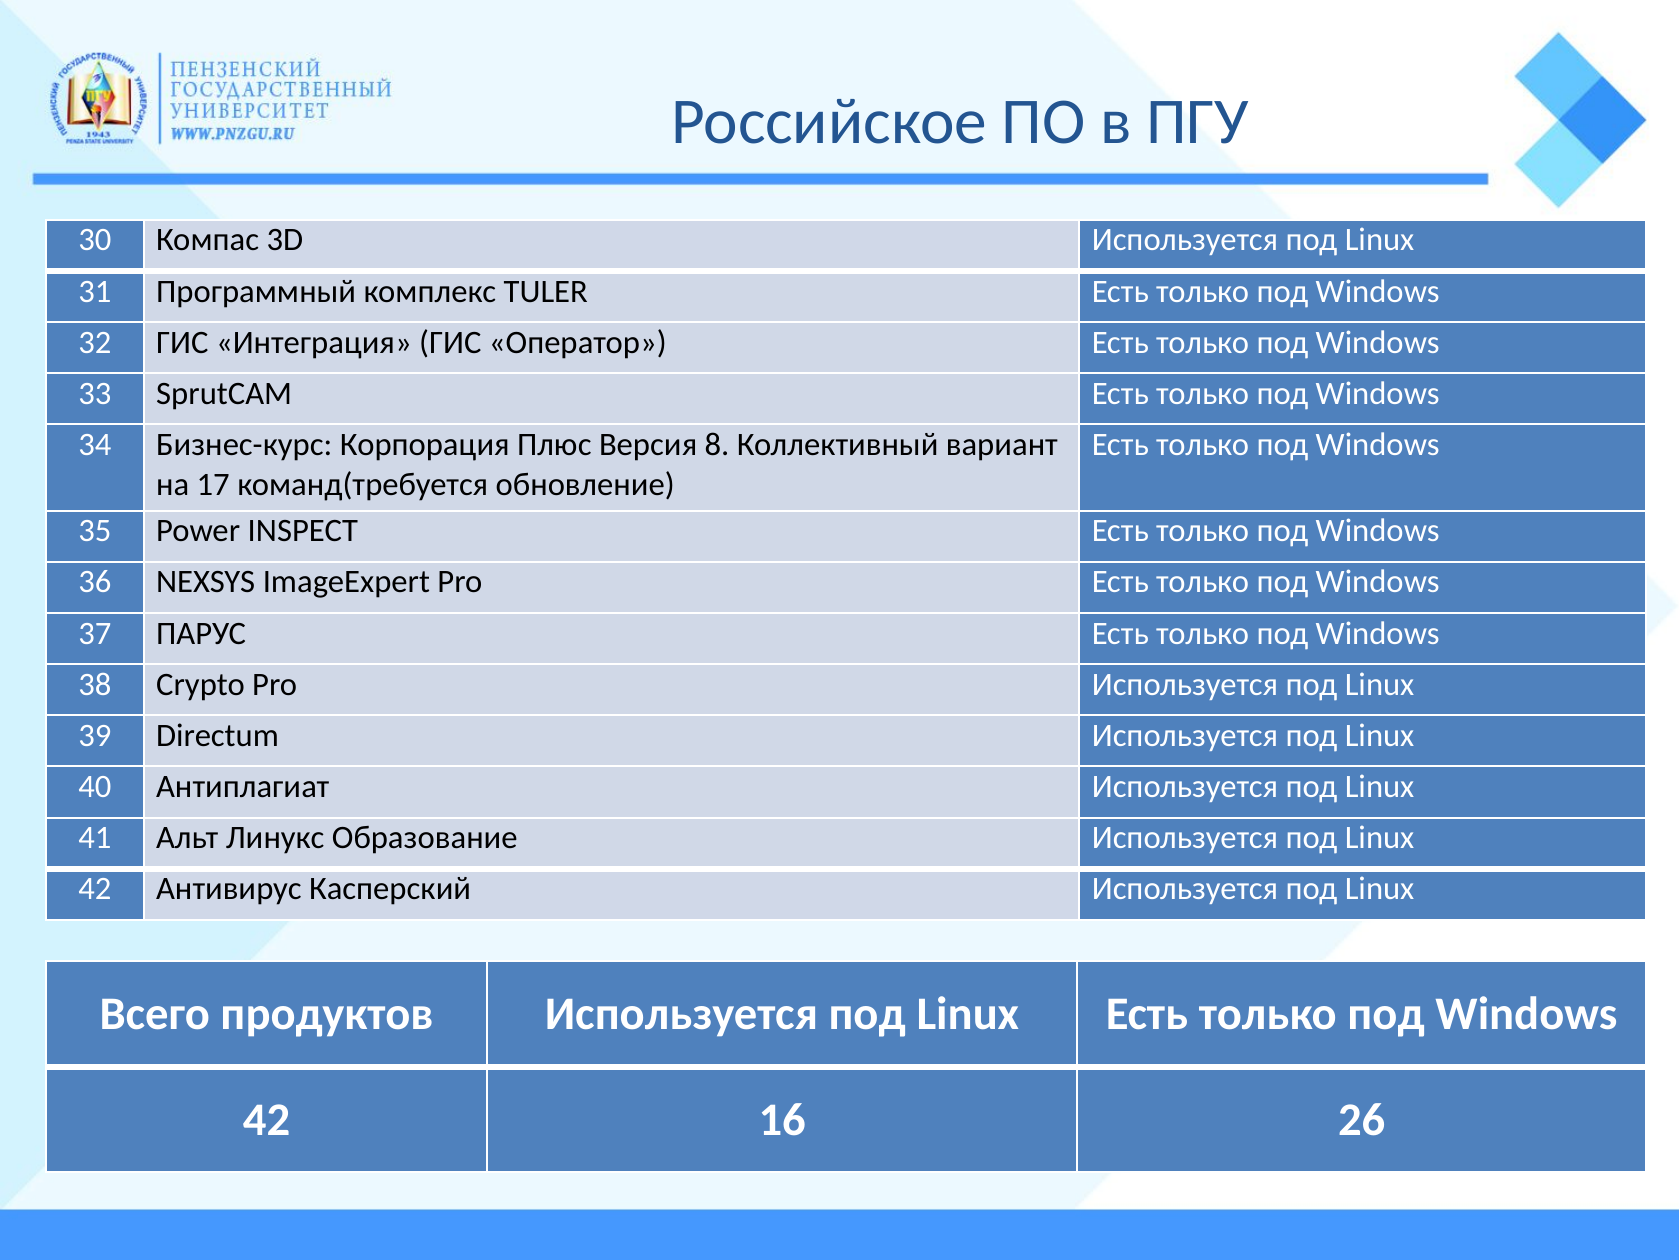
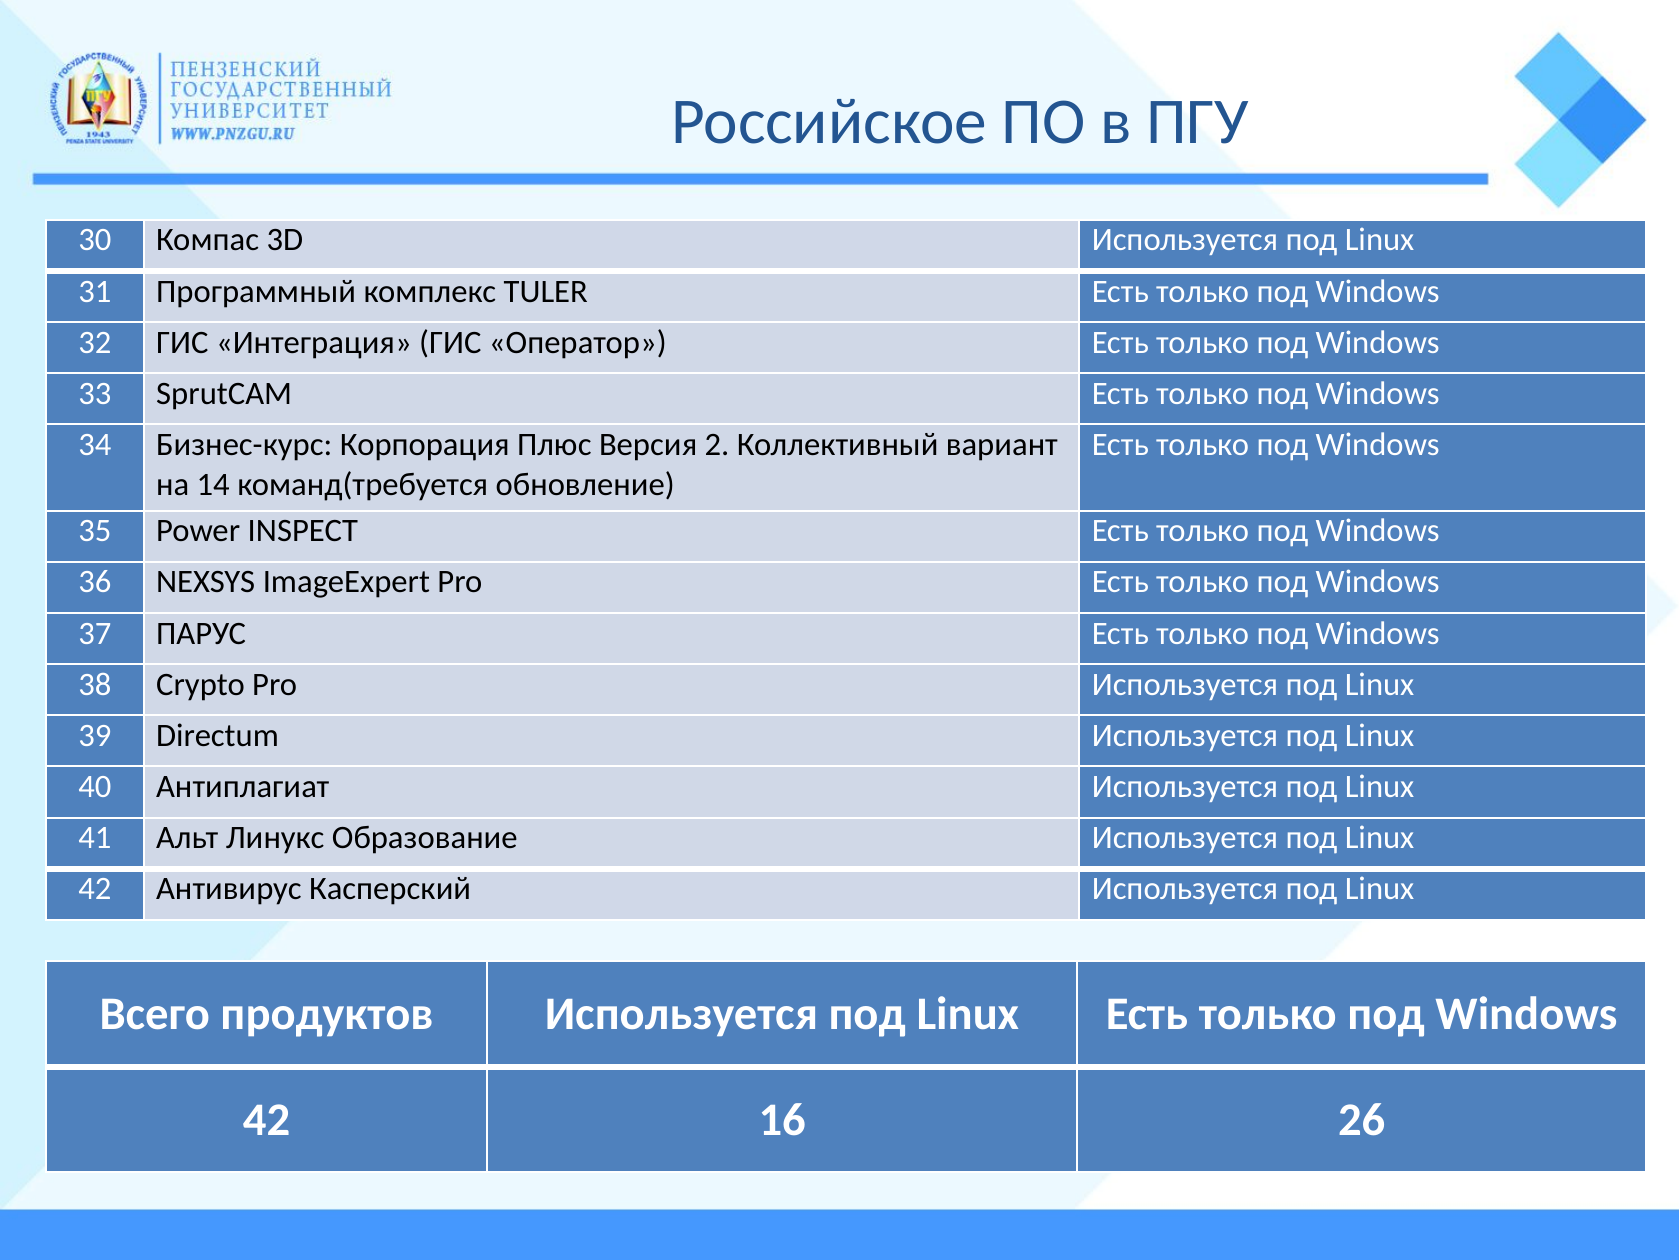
8: 8 -> 2
17: 17 -> 14
